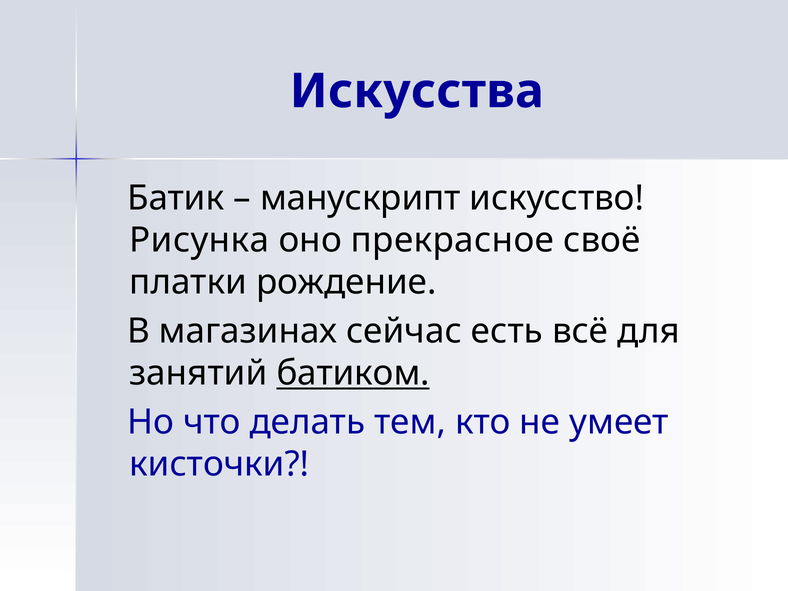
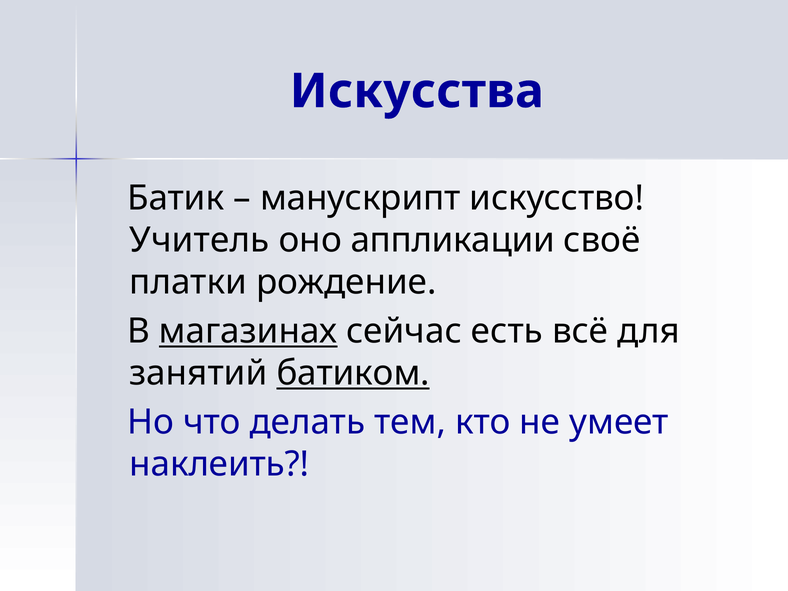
Рисунка: Рисунка -> Учитель
прекрасное: прекрасное -> аппликации
магазинах underline: none -> present
кисточки: кисточки -> наклеить
